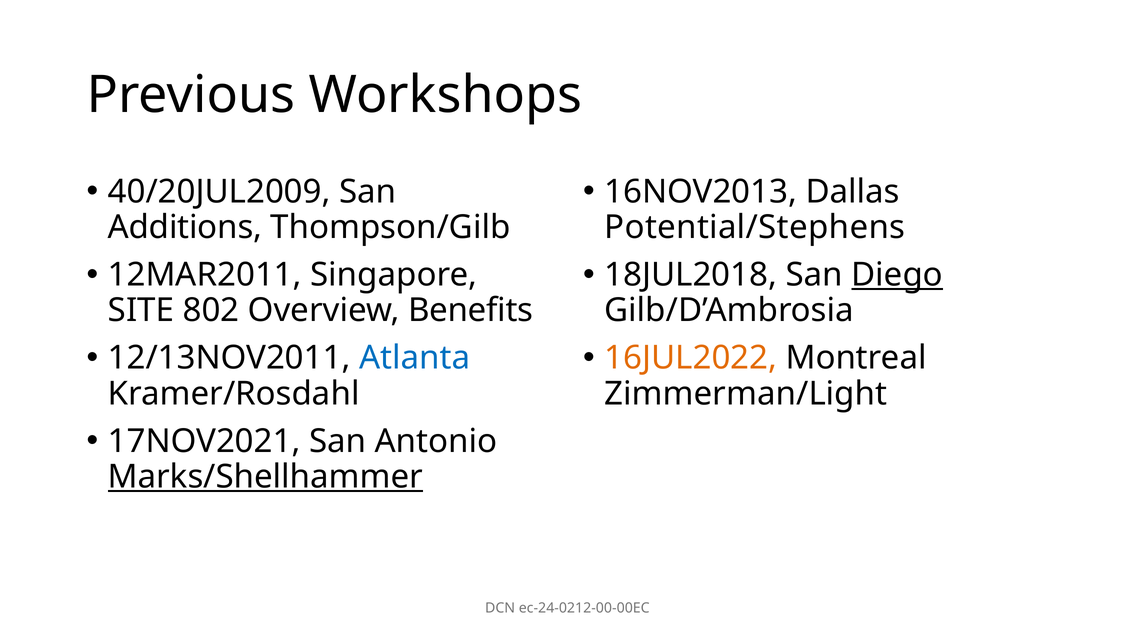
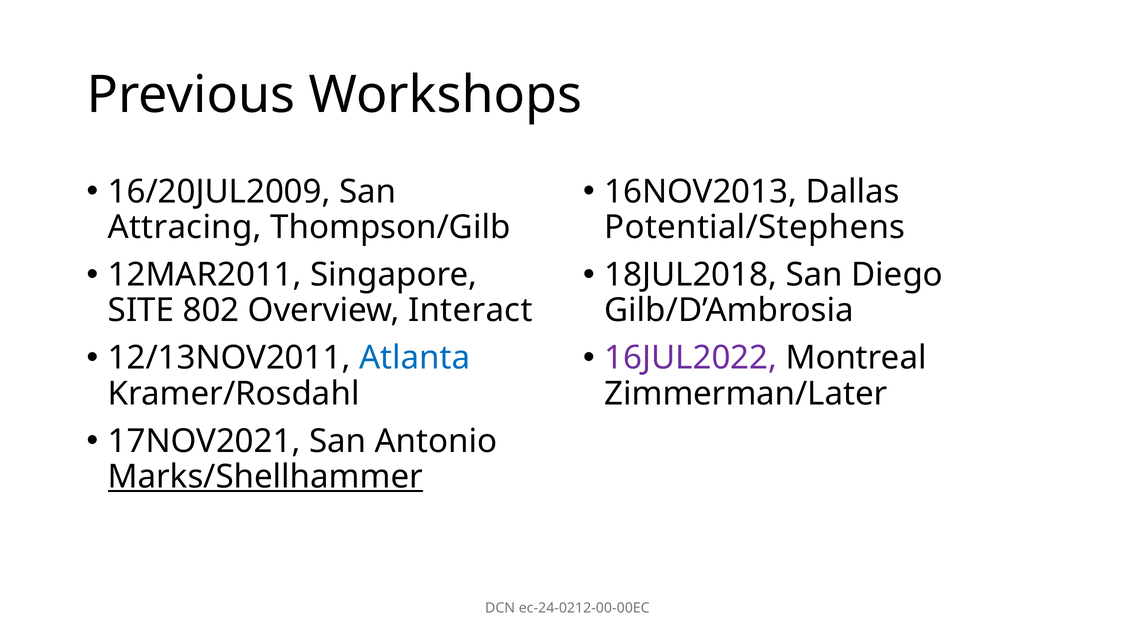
40/20JUL2009: 40/20JUL2009 -> 16/20JUL2009
Additions: Additions -> Attracing
Diego underline: present -> none
Benefits: Benefits -> Interact
16JUL2022 colour: orange -> purple
Zimmerman/Light: Zimmerman/Light -> Zimmerman/Later
